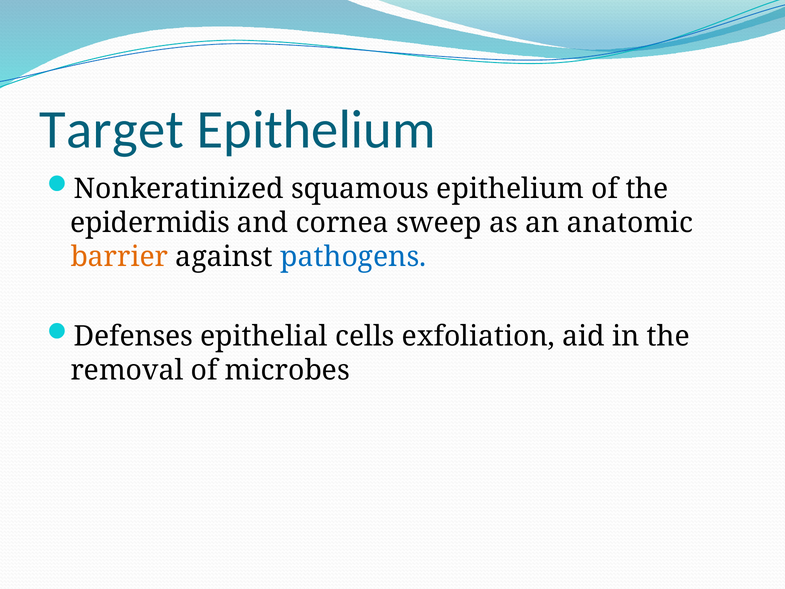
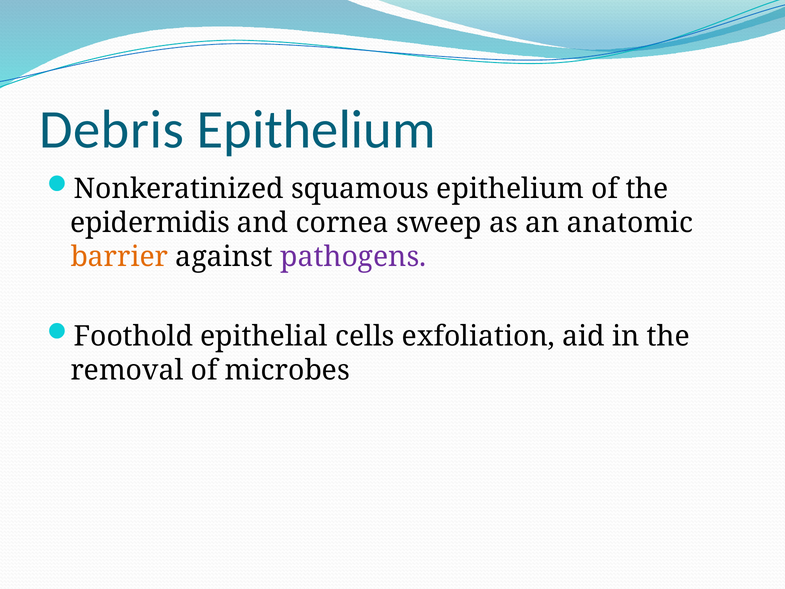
Target: Target -> Debris
pathogens colour: blue -> purple
Defenses: Defenses -> Foothold
